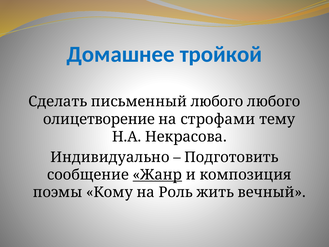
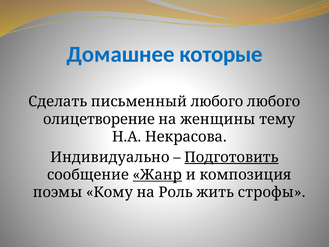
тройкой: тройкой -> которые
строфами: строфами -> женщины
Подготовить underline: none -> present
вечный: вечный -> строфы
